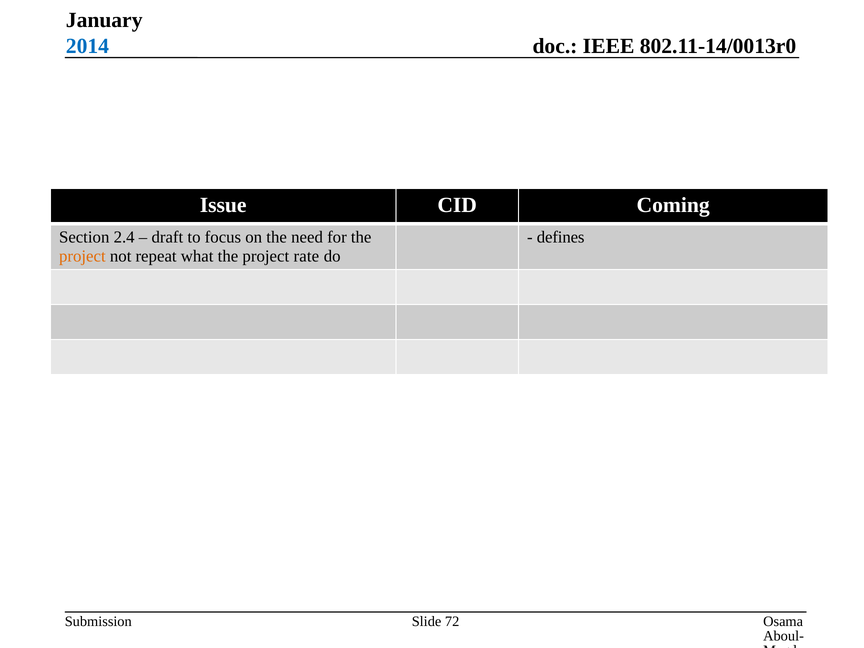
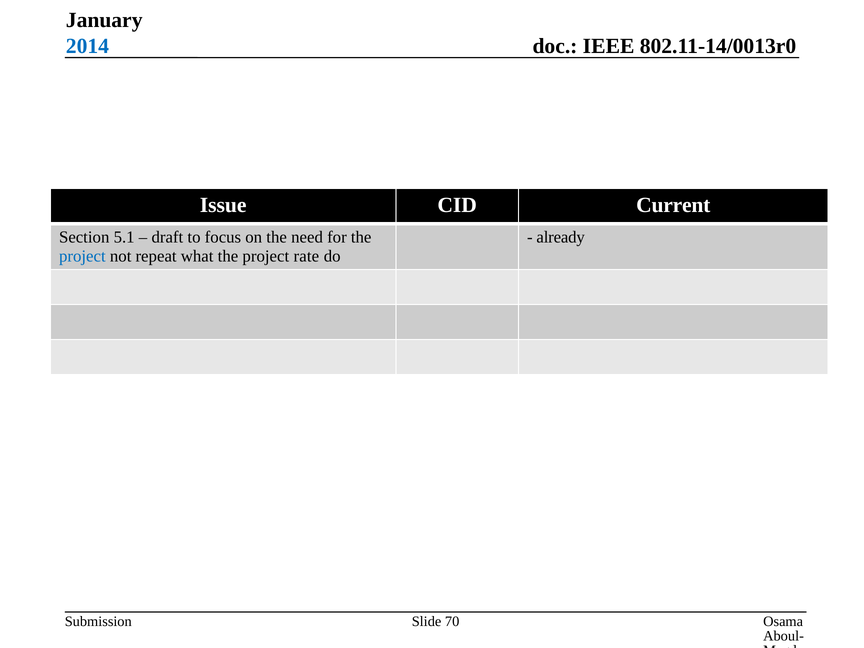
Coming: Coming -> Current
2.4: 2.4 -> 5.1
defines: defines -> already
project at (82, 256) colour: orange -> blue
72: 72 -> 70
